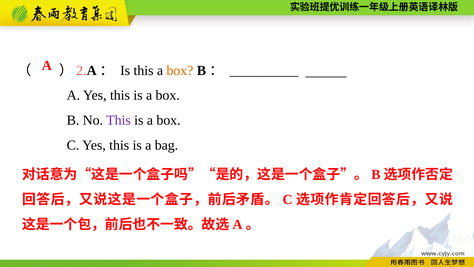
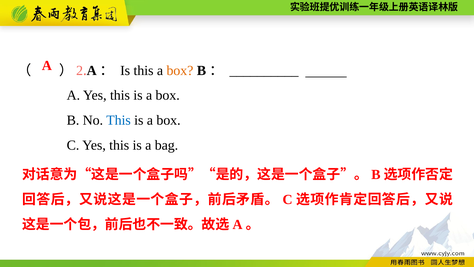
This at (119, 120) colour: purple -> blue
